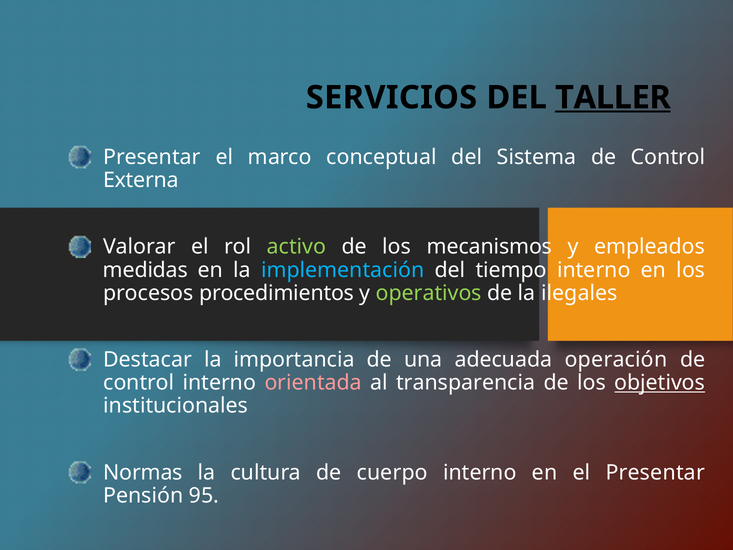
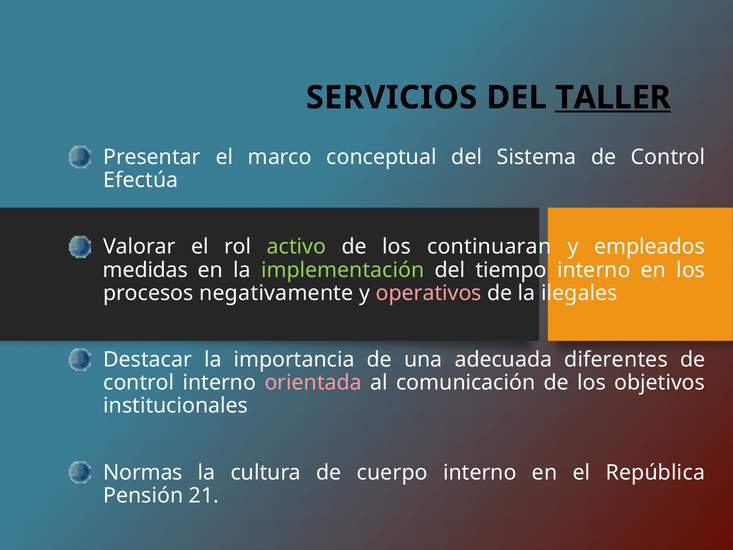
Externa: Externa -> Efectúa
mecanismos: mecanismos -> continuaran
implementación colour: light blue -> light green
procedimientos: procedimientos -> negativamente
operativos colour: light green -> pink
operación: operación -> diferentes
transparencia: transparencia -> comunicación
objetivos underline: present -> none
el Presentar: Presentar -> República
95: 95 -> 21
